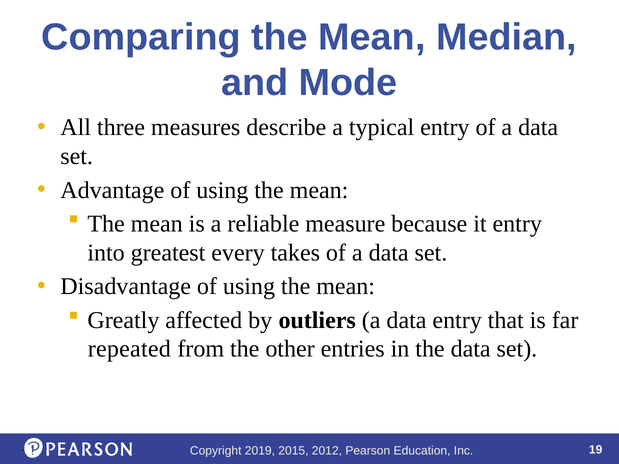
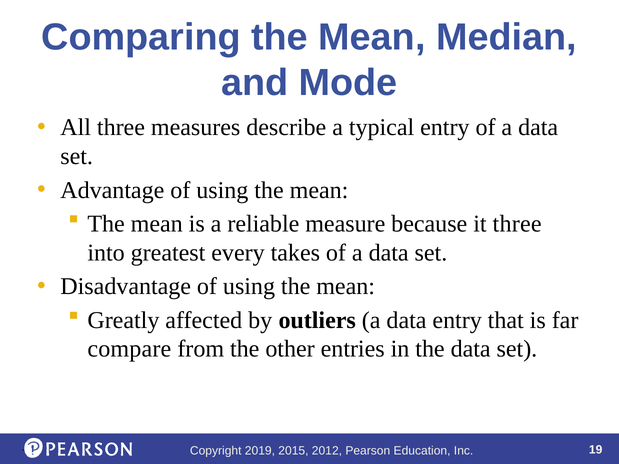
it entry: entry -> three
repeated: repeated -> compare
